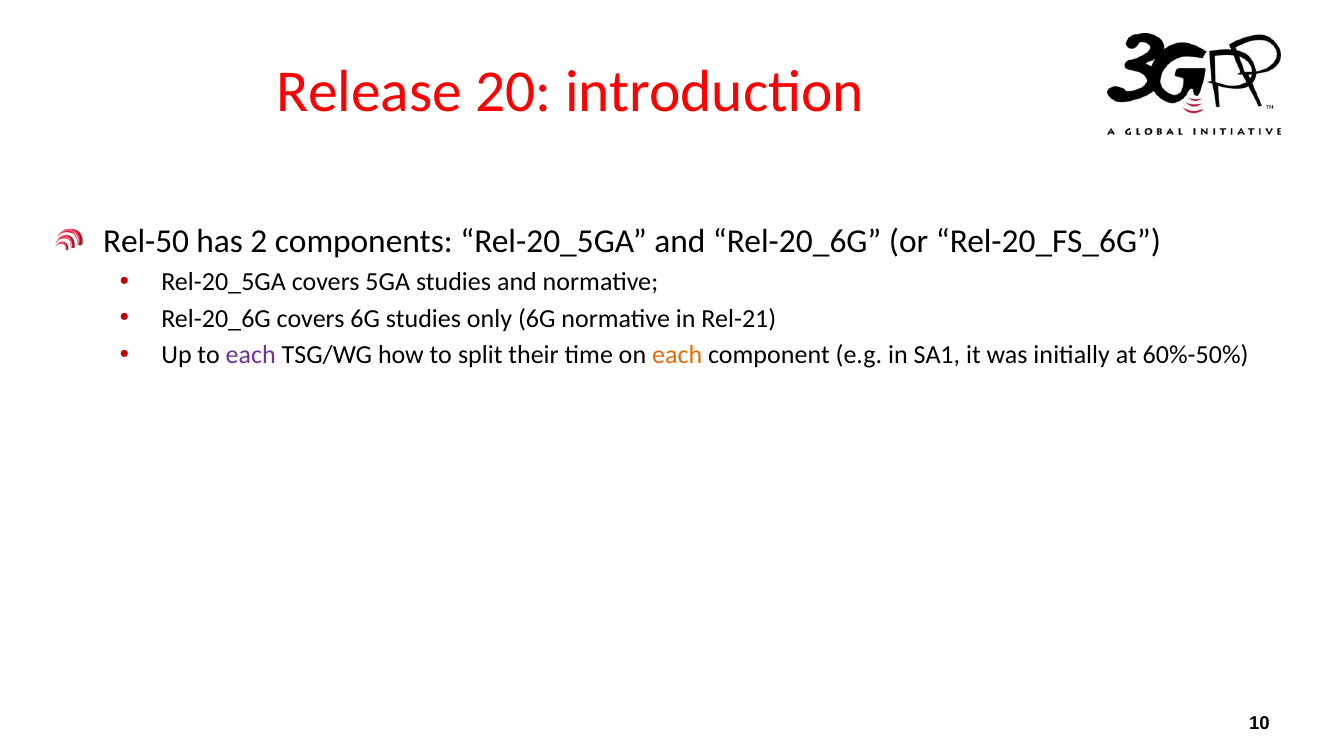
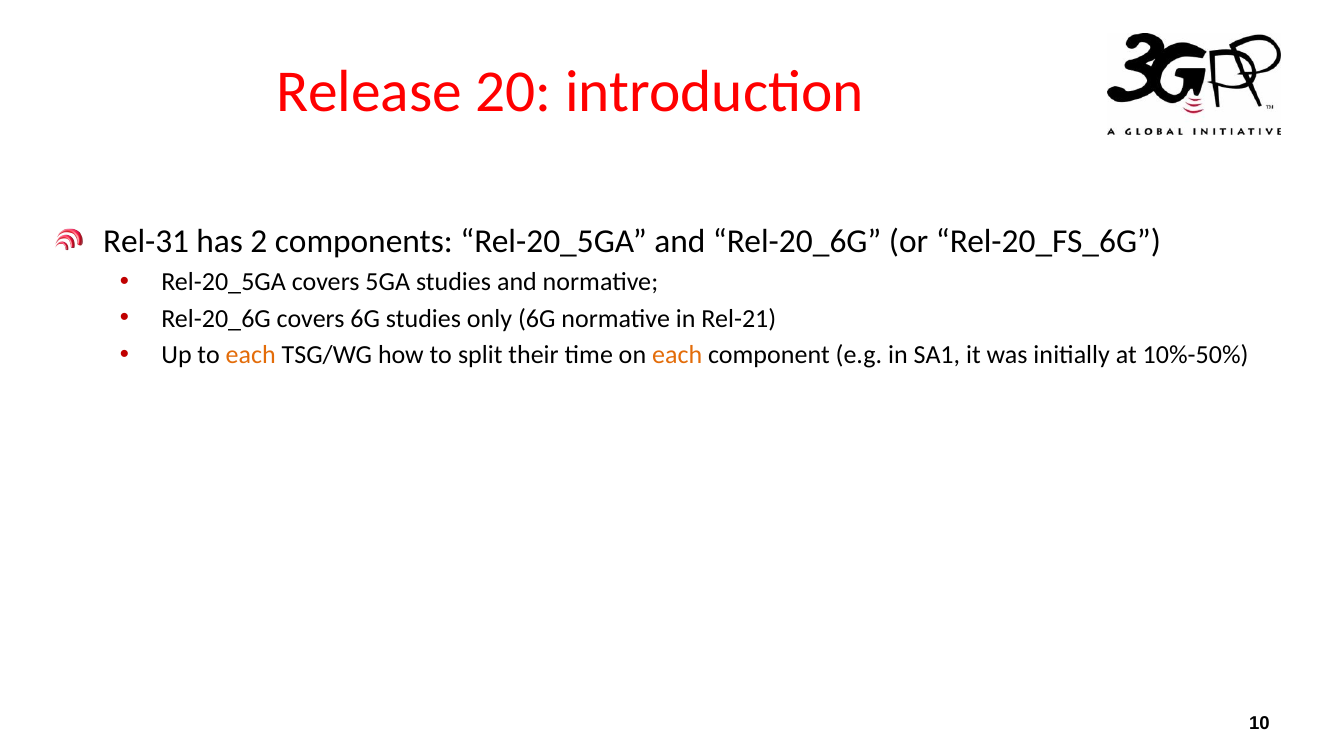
Rel-50: Rel-50 -> Rel-31
each at (251, 355) colour: purple -> orange
60%-50%: 60%-50% -> 10%-50%
